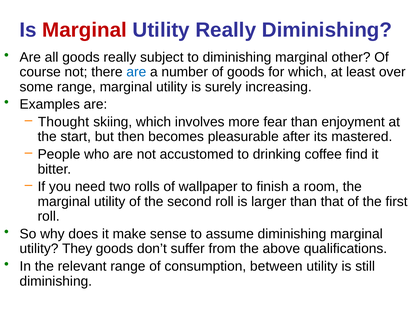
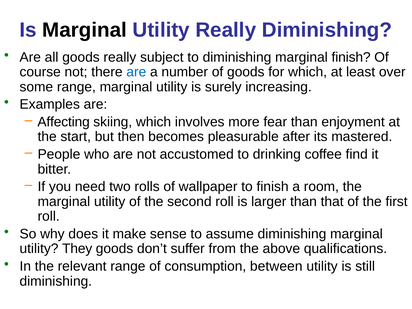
Marginal at (85, 30) colour: red -> black
marginal other: other -> finish
Thought: Thought -> Affecting
